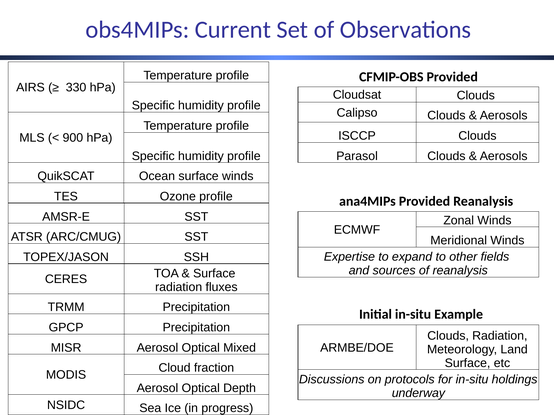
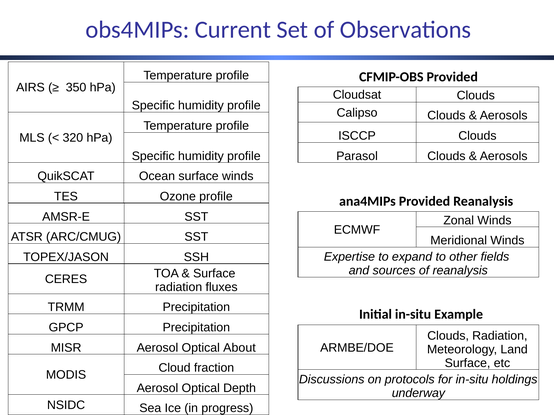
330: 330 -> 350
900: 900 -> 320
Mixed: Mixed -> About
